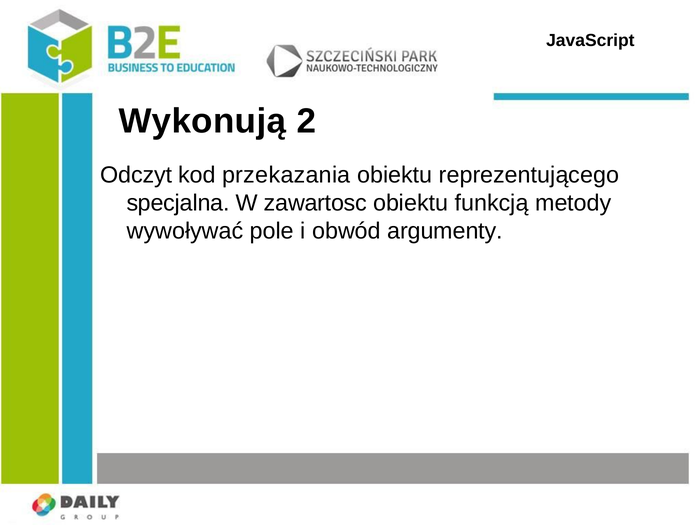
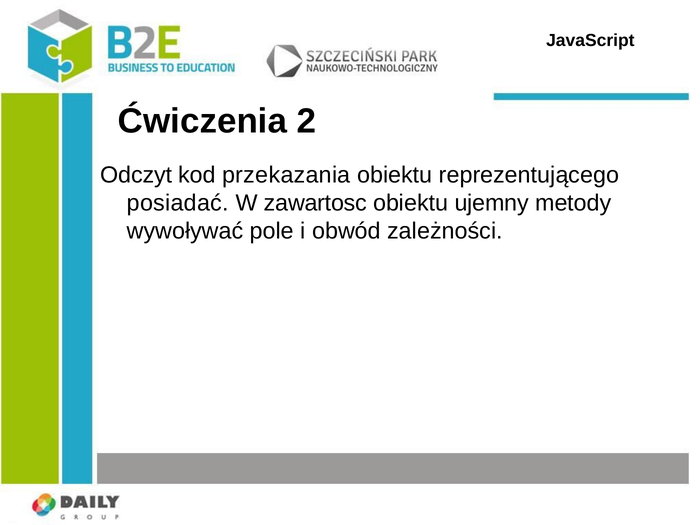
Wykonują: Wykonują -> Ćwiczenia
specjalna: specjalna -> posiadać
funkcją: funkcją -> ujemny
argumenty: argumenty -> zależności
